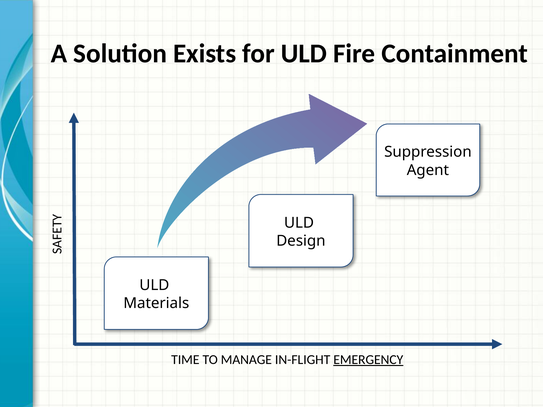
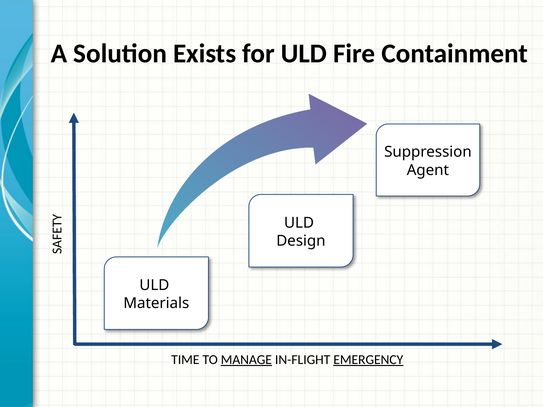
MANAGE underline: none -> present
